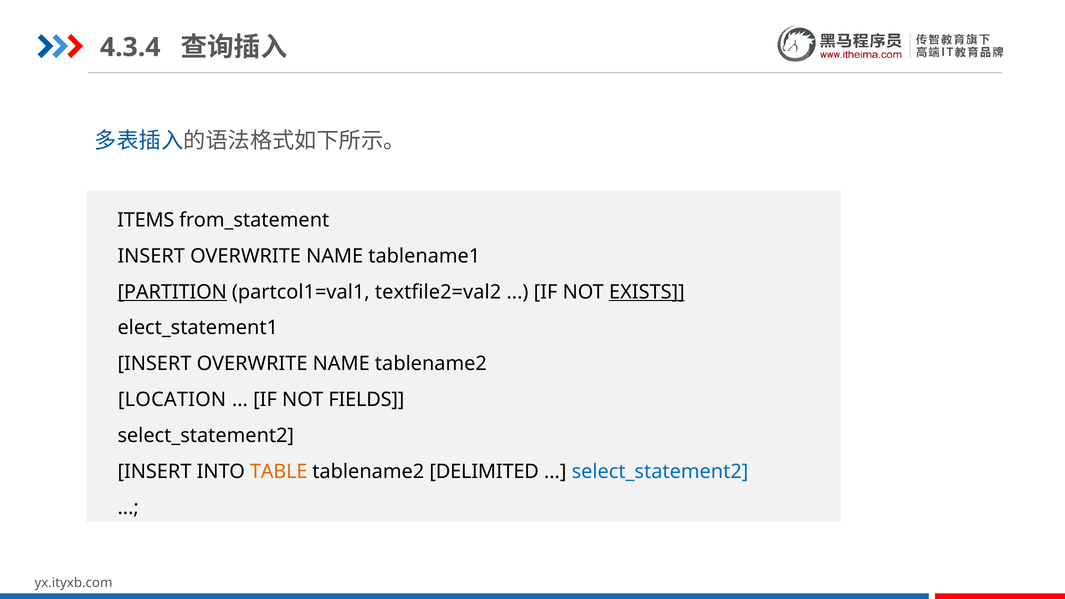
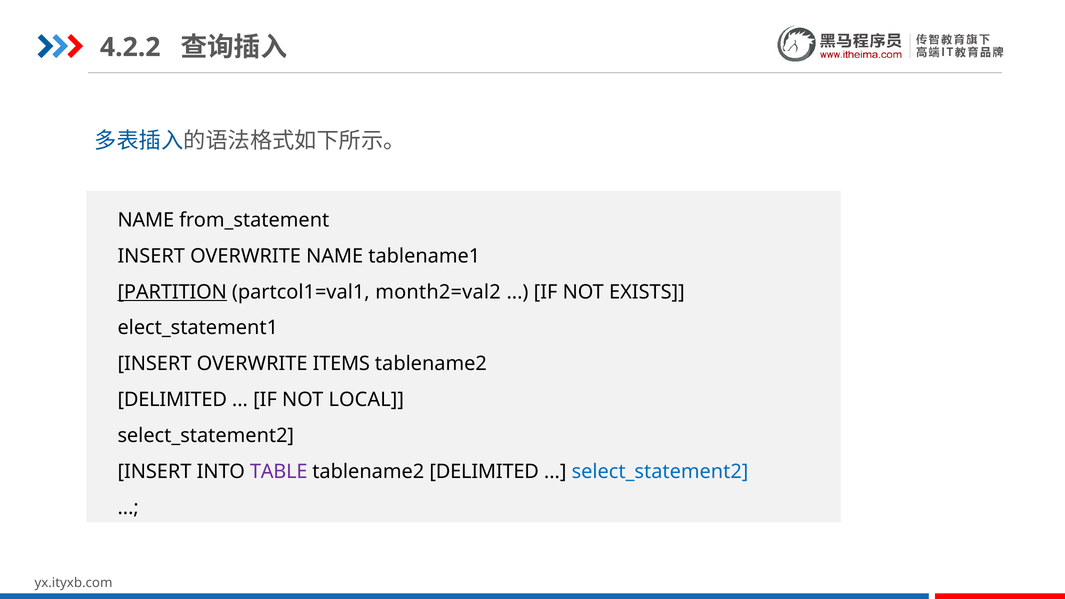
4.3.4: 4.3.4 -> 4.2.2
ITEMS at (146, 220): ITEMS -> NAME
textfile2=val2: textfile2=val2 -> month2=val2
EXISTS underline: present -> none
NAME at (341, 364): NAME -> ITEMS
LOCATION at (172, 400): LOCATION -> DELIMITED
FIELDS: FIELDS -> LOCAL
TABLE colour: orange -> purple
